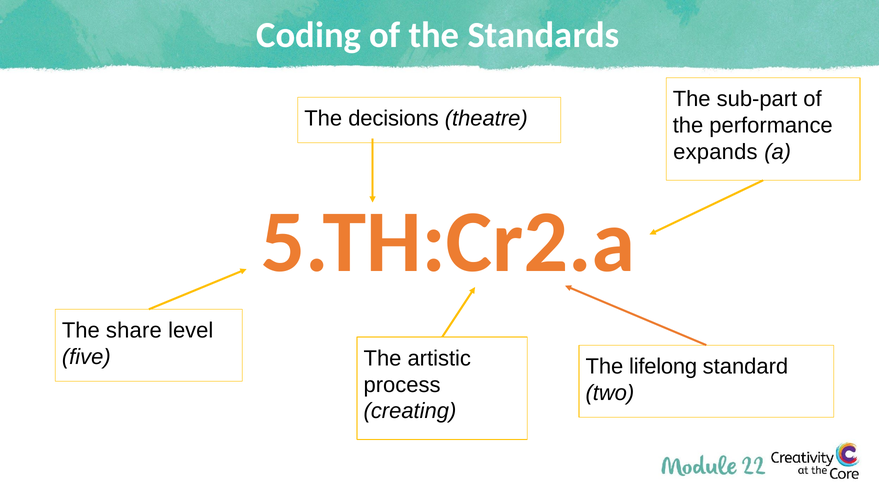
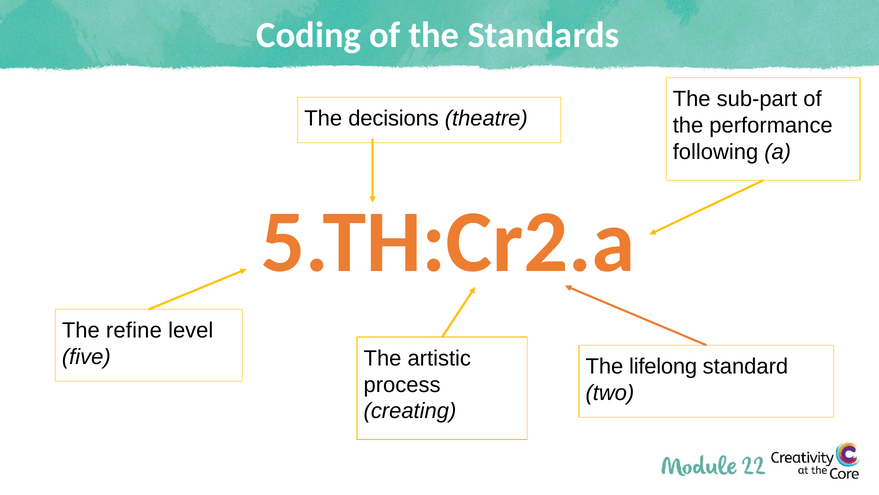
expands: expands -> following
share: share -> refine
